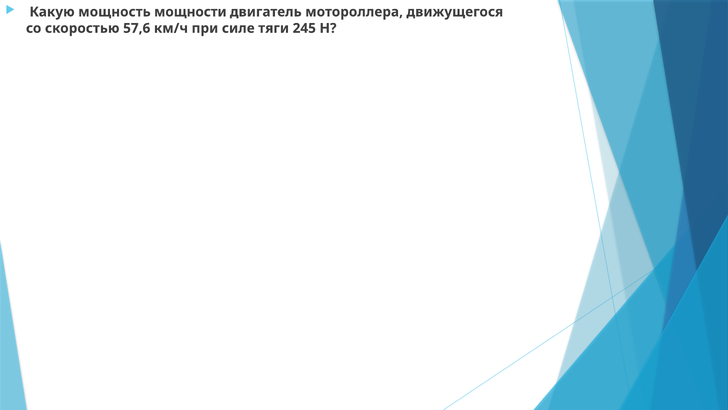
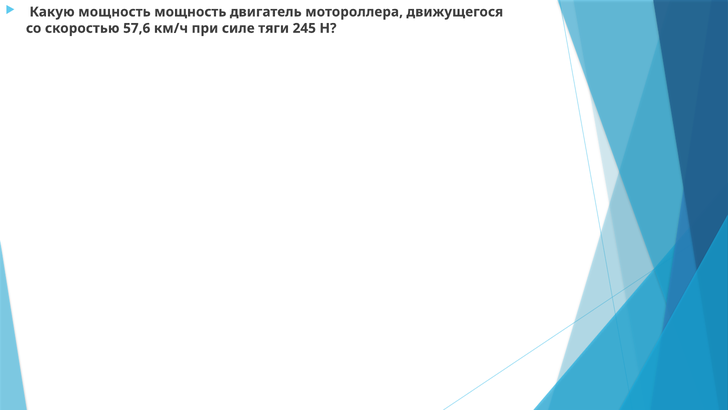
мощность мощности: мощности -> мощность
